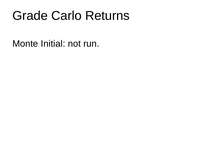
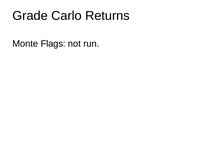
Initial: Initial -> Flags
